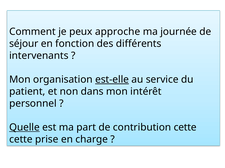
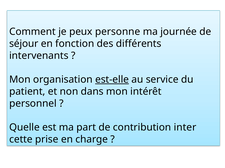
approche: approche -> personne
Quelle underline: present -> none
contribution cette: cette -> inter
